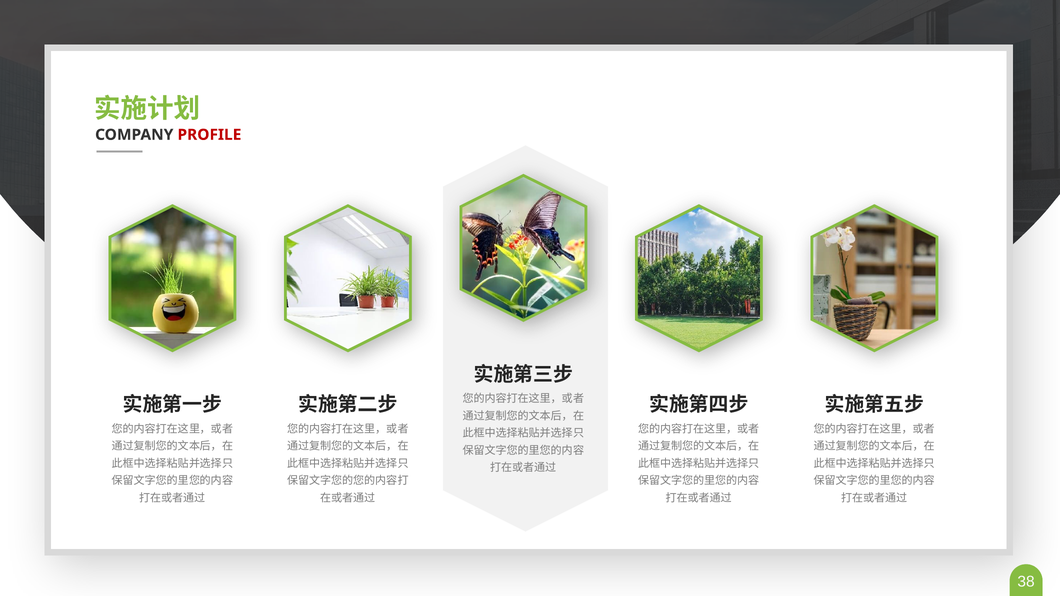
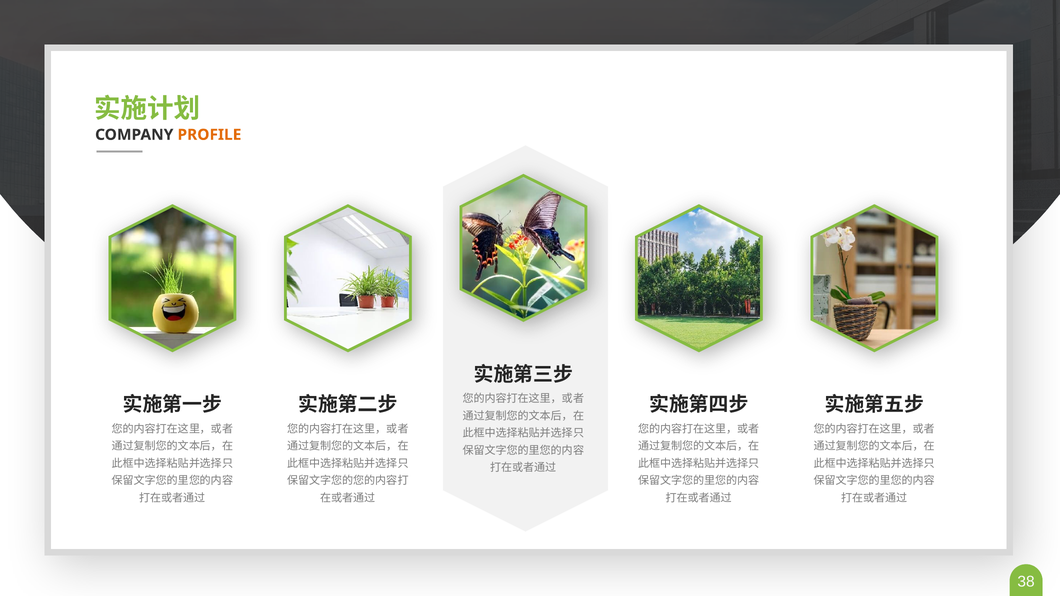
PROFILE colour: red -> orange
